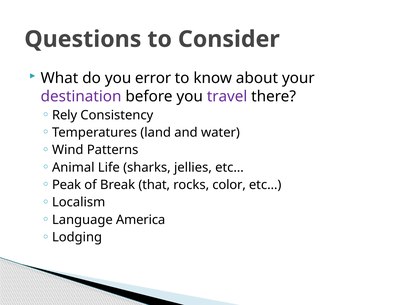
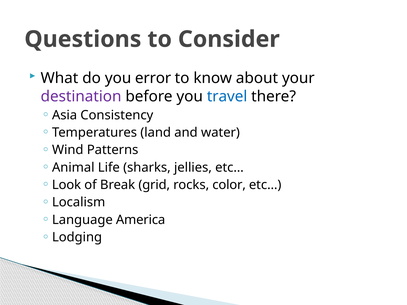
travel colour: purple -> blue
Rely: Rely -> Asia
Peak: Peak -> Look
that: that -> grid
